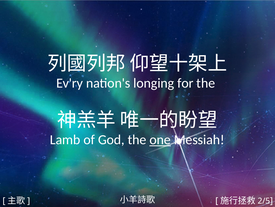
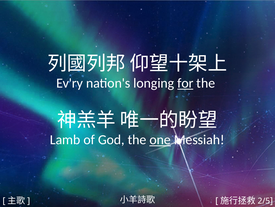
for underline: none -> present
